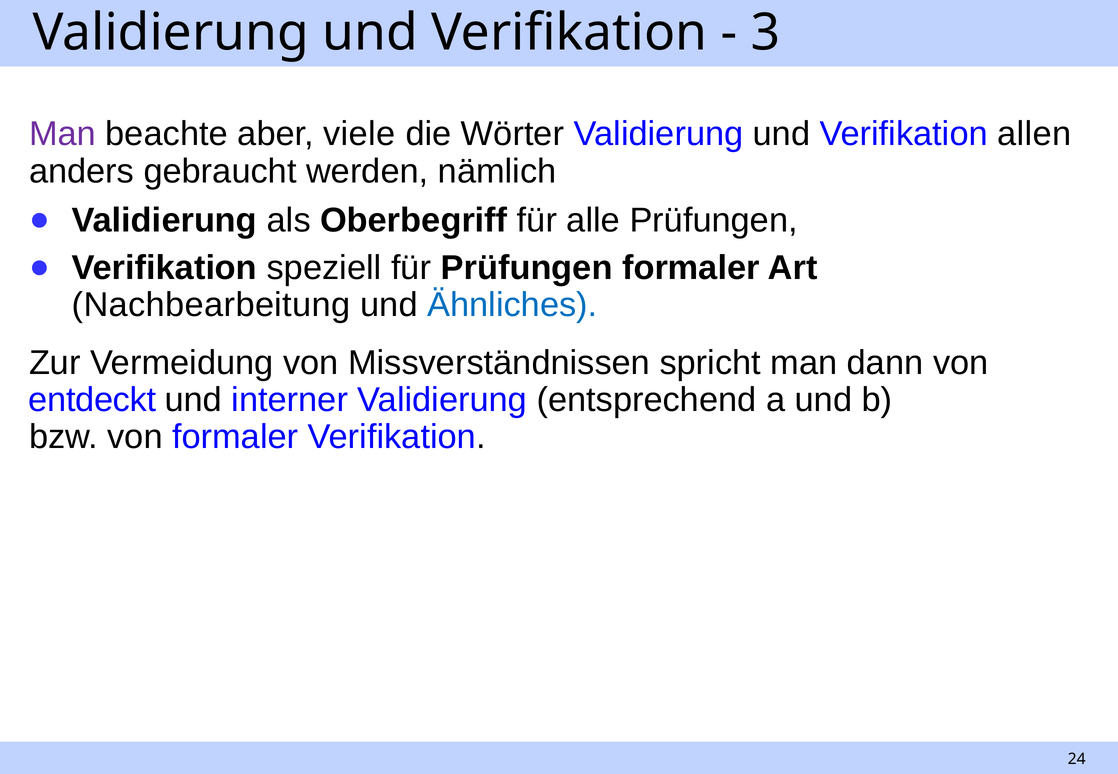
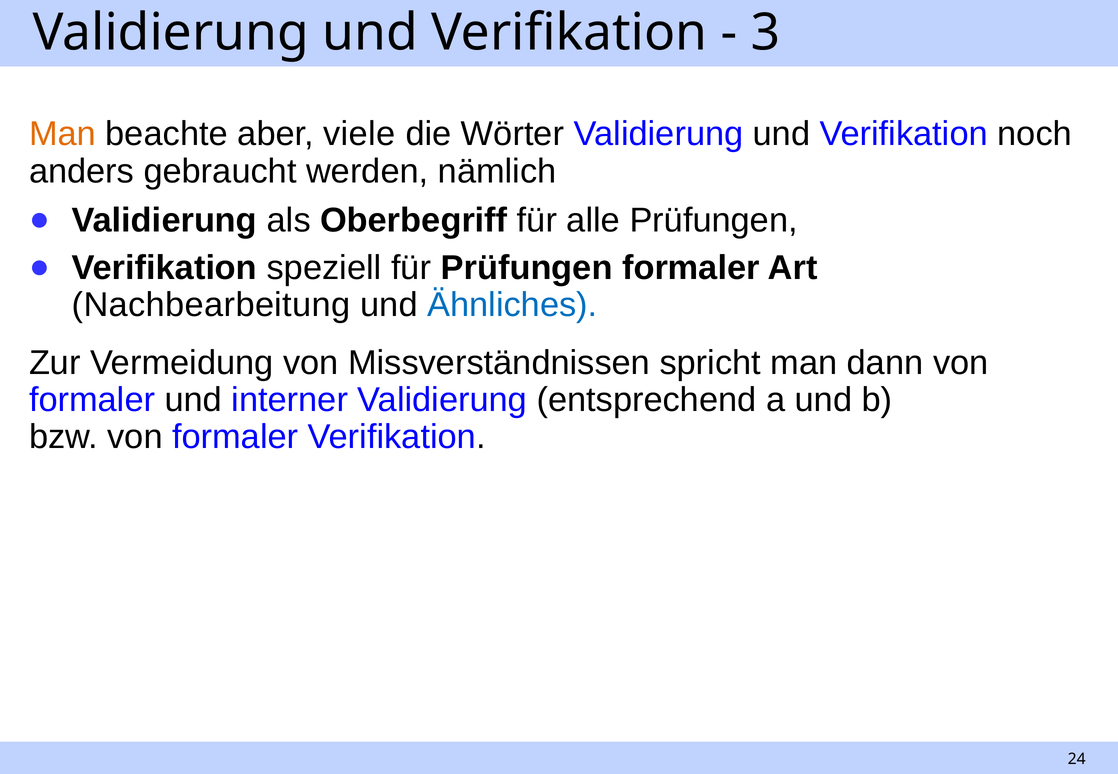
Man at (62, 134) colour: purple -> orange
allen: allen -> noch
entdeckt at (92, 400): entdeckt -> formaler
